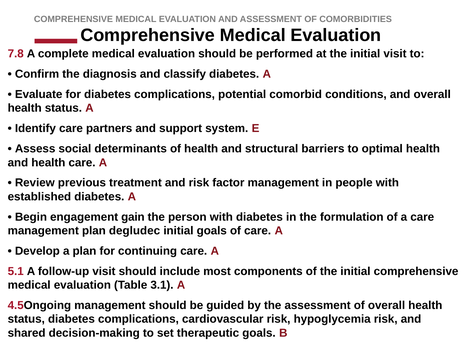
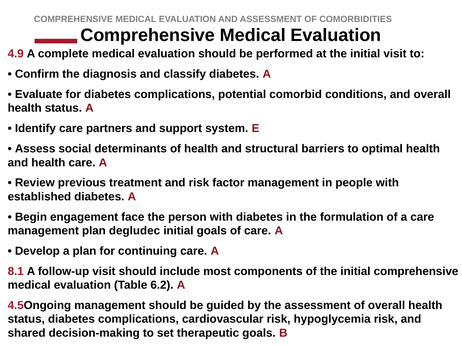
7.8: 7.8 -> 4.9
gain: gain -> face
5.1: 5.1 -> 8.1
3.1: 3.1 -> 6.2
